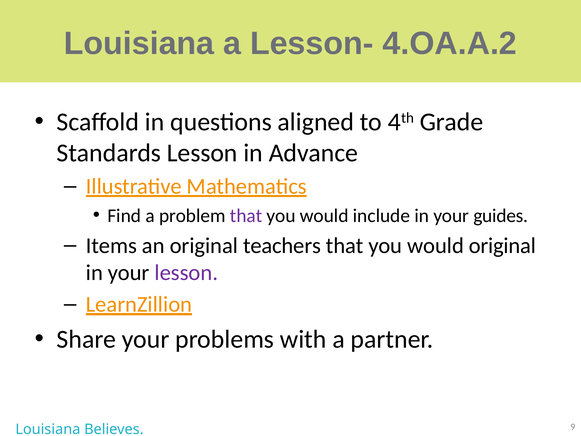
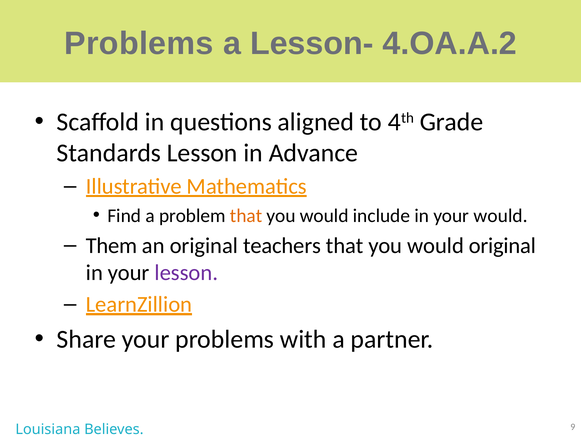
Louisiana at (139, 43): Louisiana -> Problems
that at (246, 216) colour: purple -> orange
your guides: guides -> would
Items: Items -> Them
